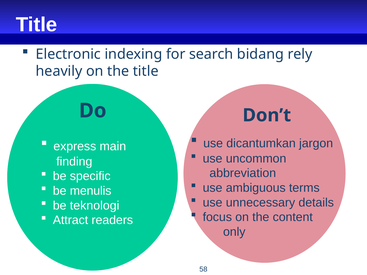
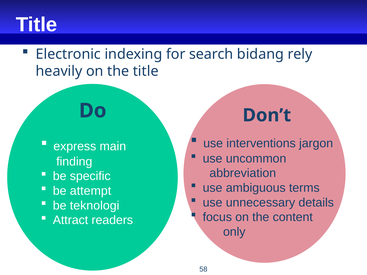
dicantumkan: dicantumkan -> interventions
menulis: menulis -> attempt
